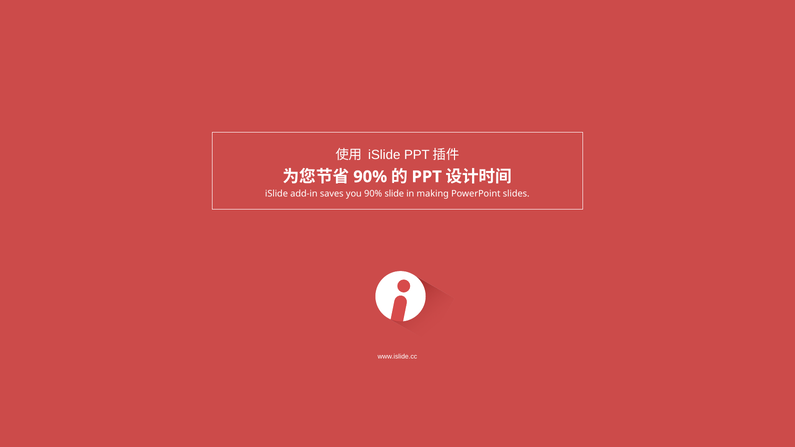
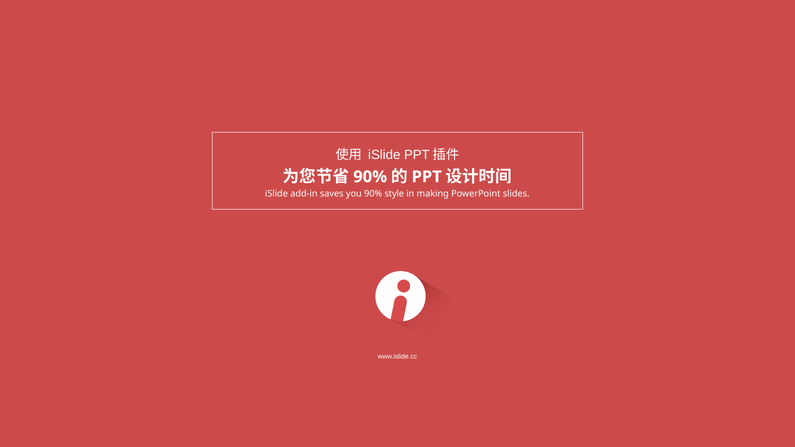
slide: slide -> style
